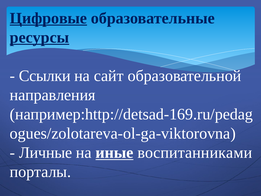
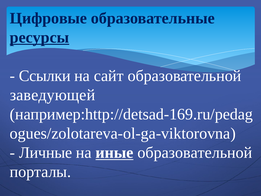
Цифровые underline: present -> none
направления: направления -> заведующей
иные воспитанниками: воспитанниками -> образовательной
